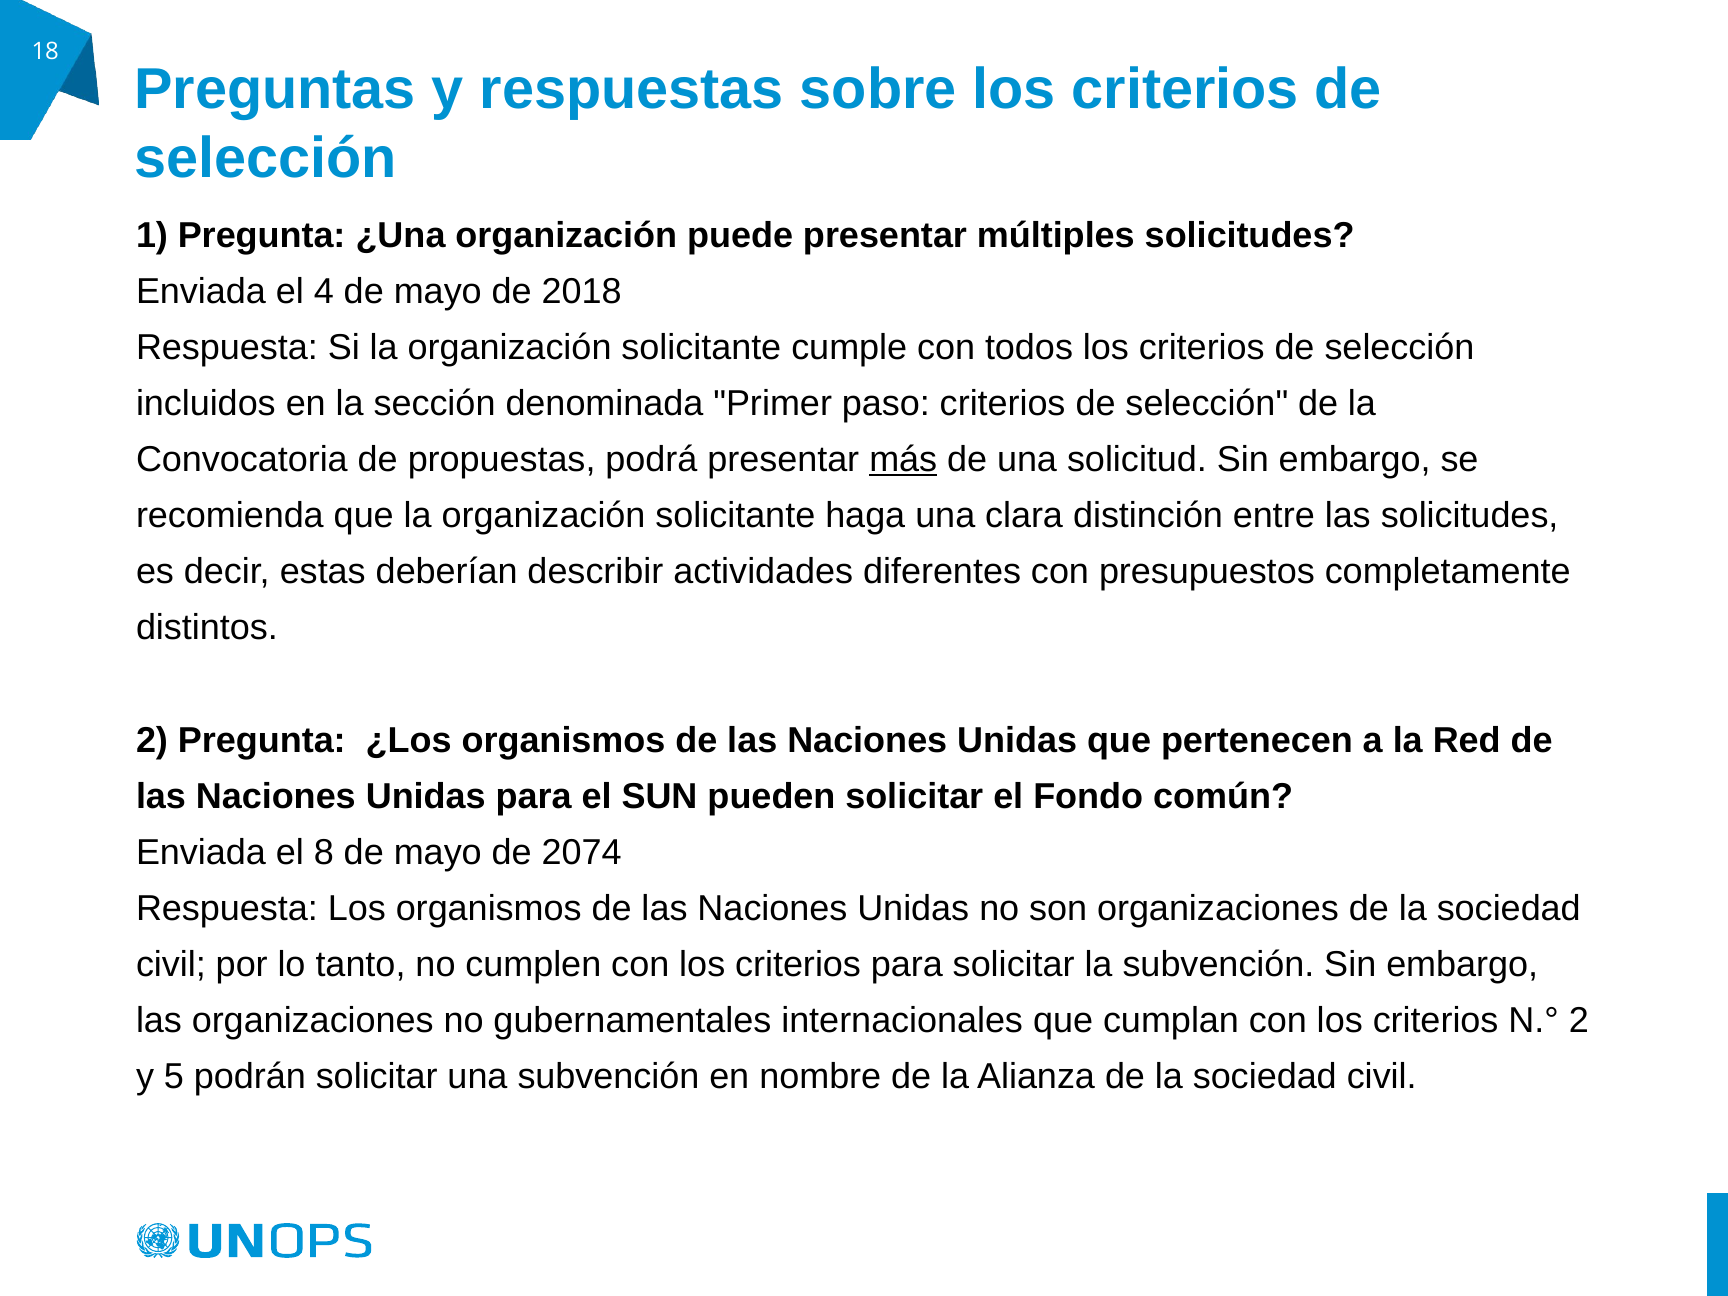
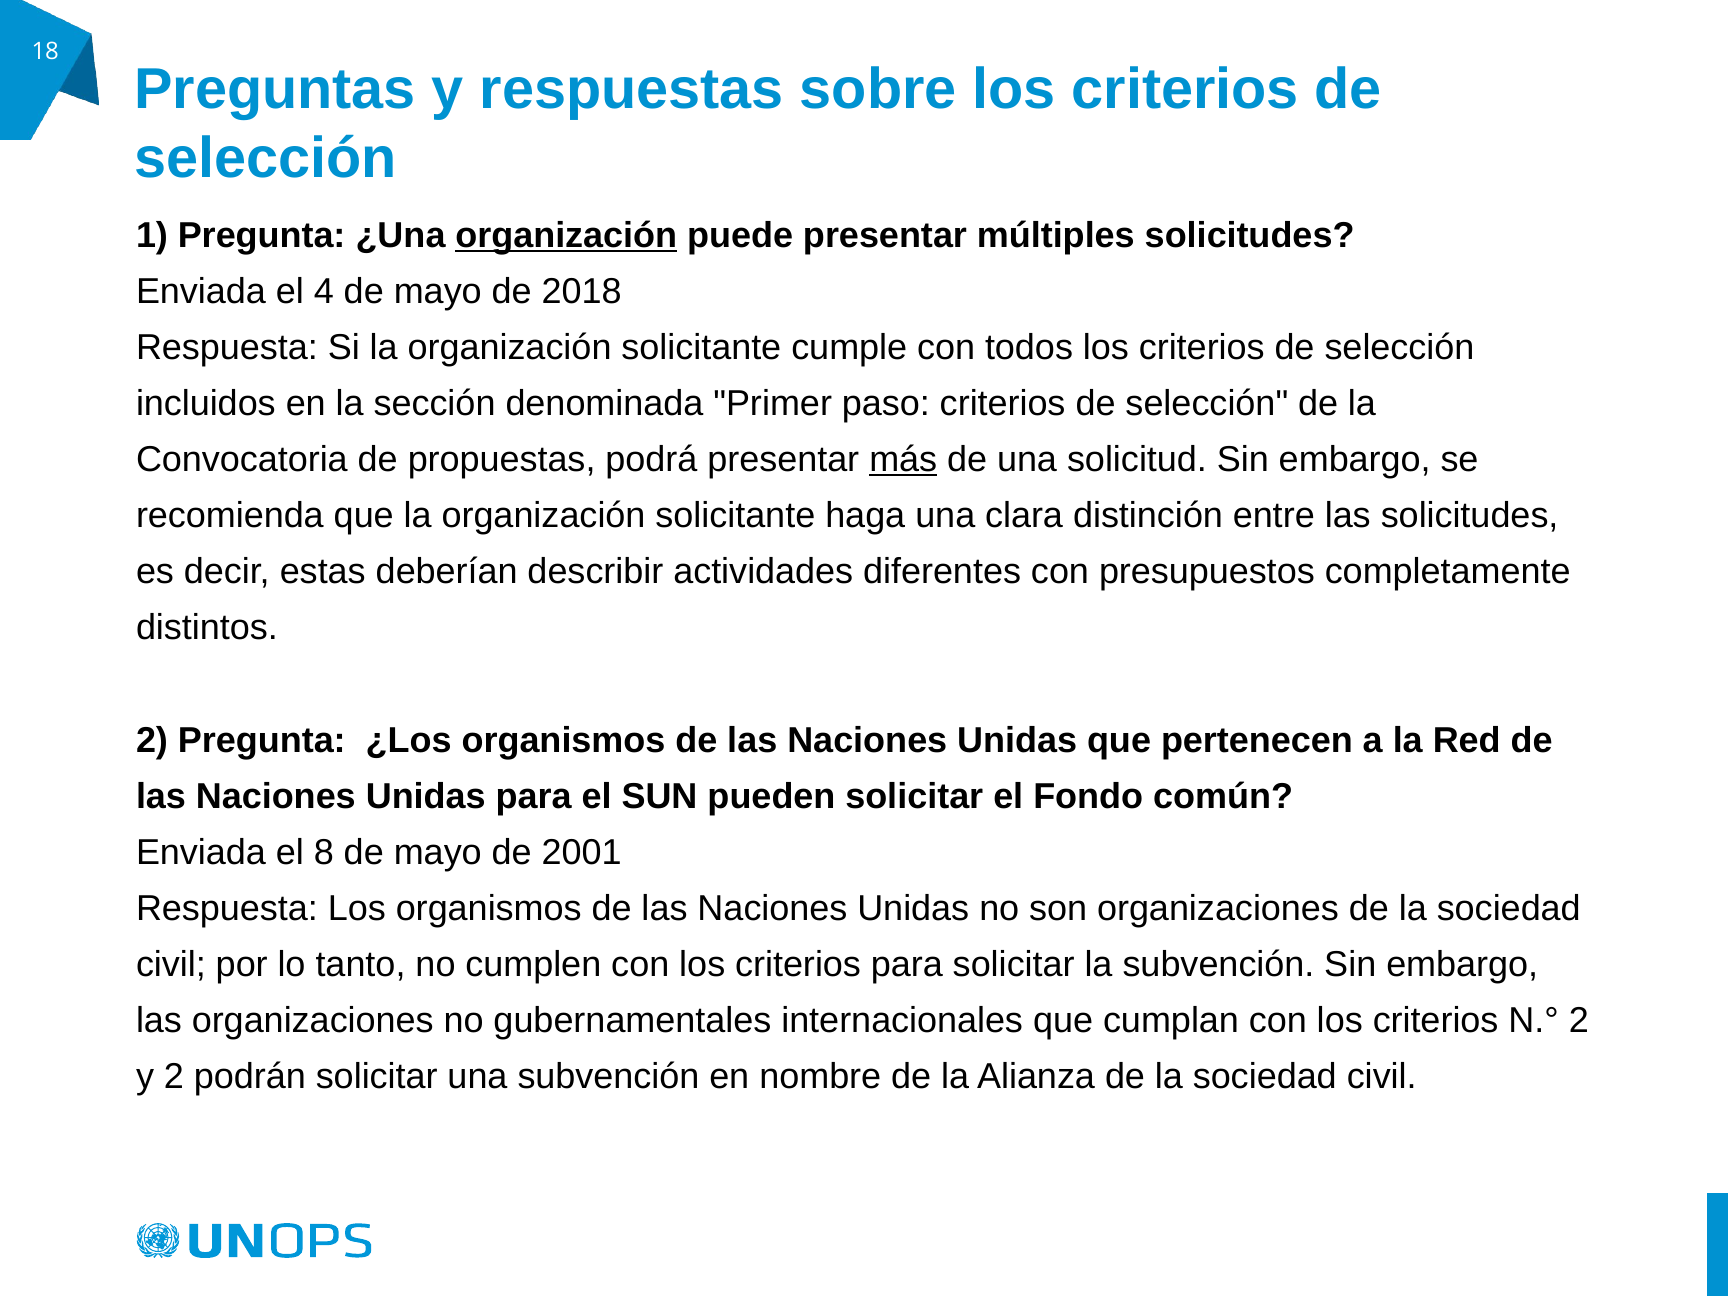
organización at (566, 235) underline: none -> present
2074: 2074 -> 2001
y 5: 5 -> 2
